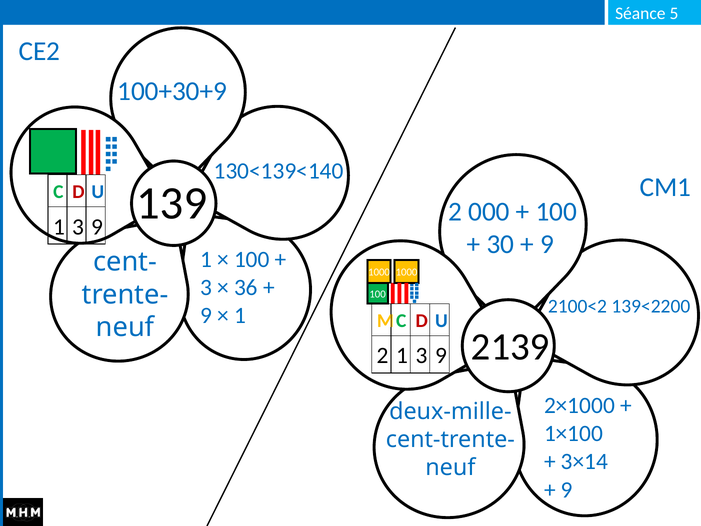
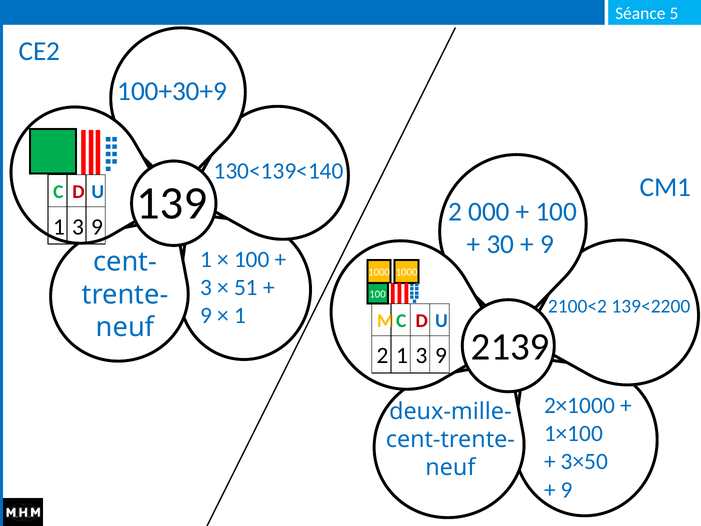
36: 36 -> 51
3×14: 3×14 -> 3×50
